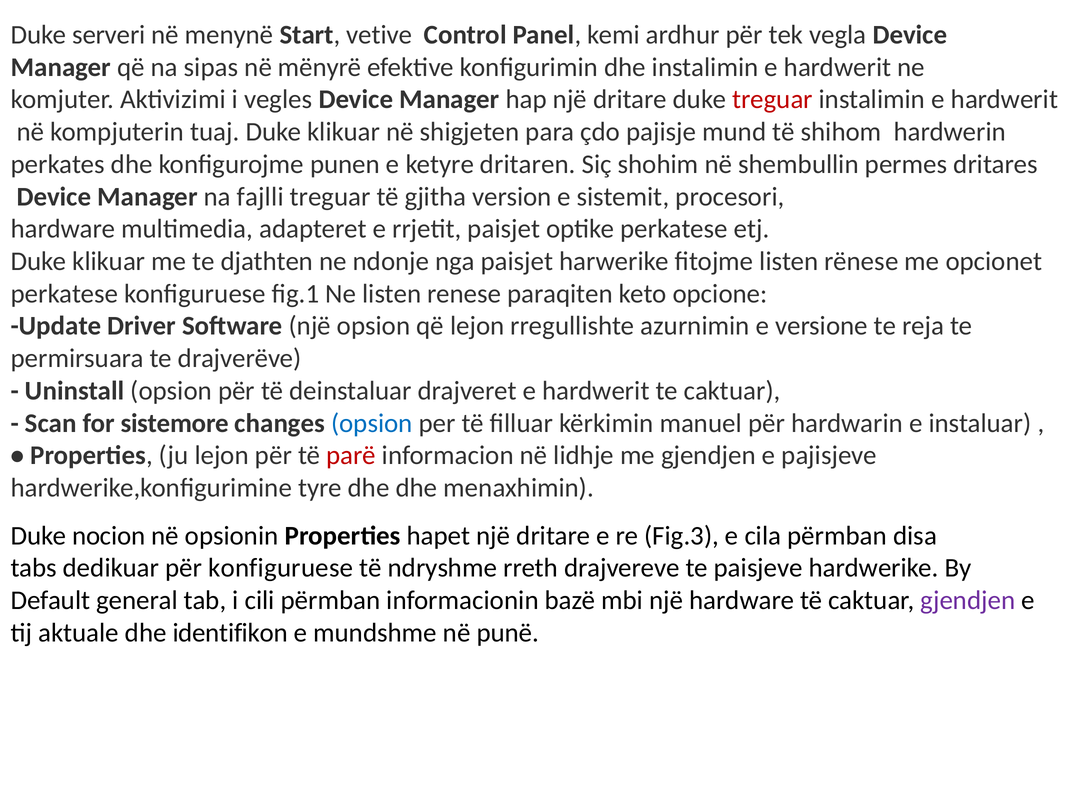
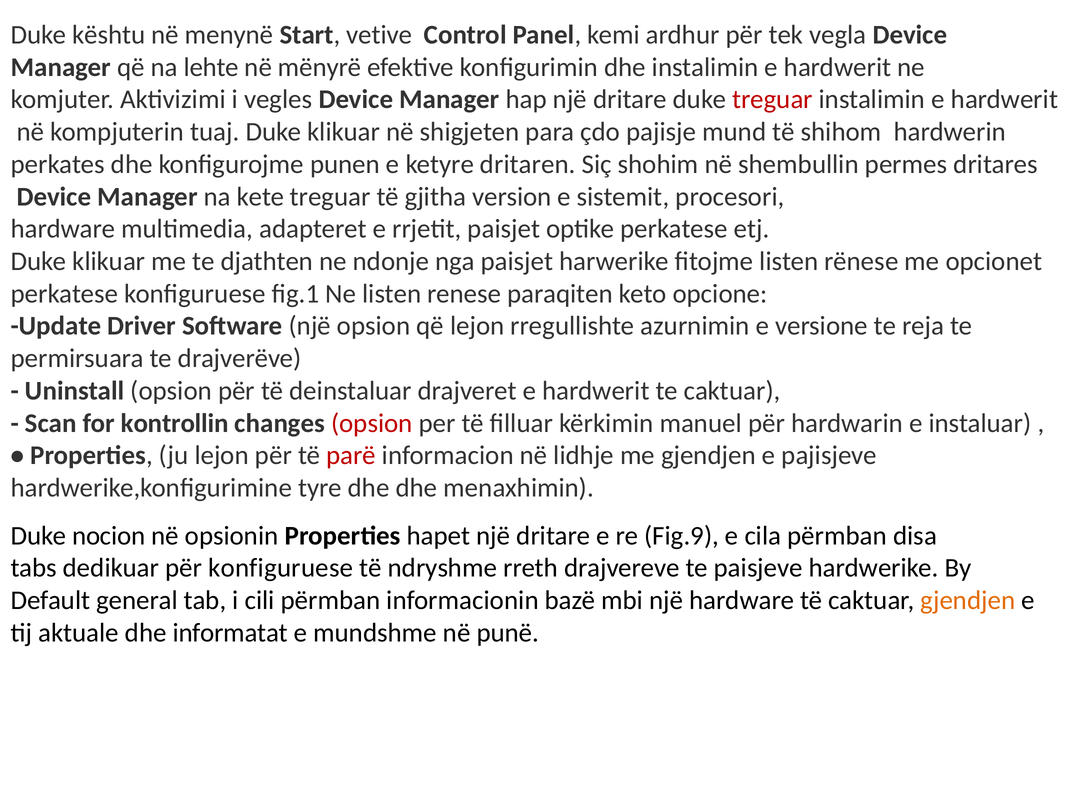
serveri: serveri -> kështu
sipas: sipas -> lehte
fajlli: fajlli -> kete
sistemore: sistemore -> kontrollin
opsion at (372, 423) colour: blue -> red
Fig.3: Fig.3 -> Fig.9
gjendjen at (968, 601) colour: purple -> orange
identifikon: identifikon -> informatat
